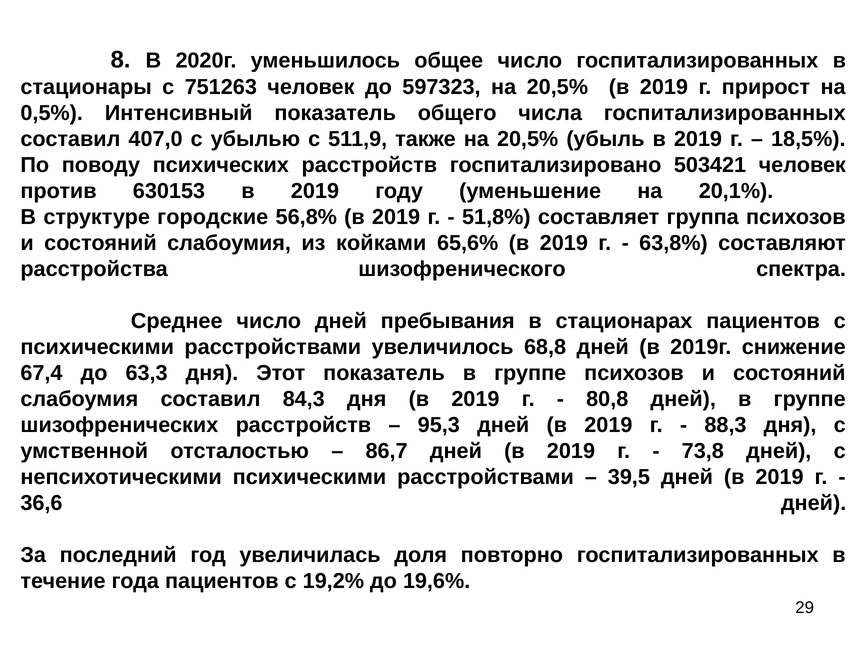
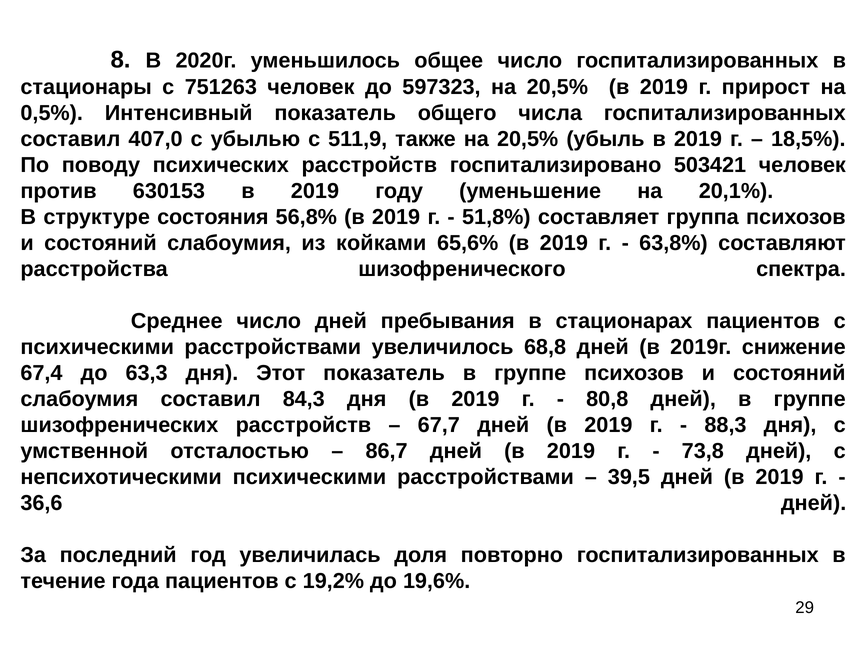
городские: городские -> состояния
95,3: 95,3 -> 67,7
